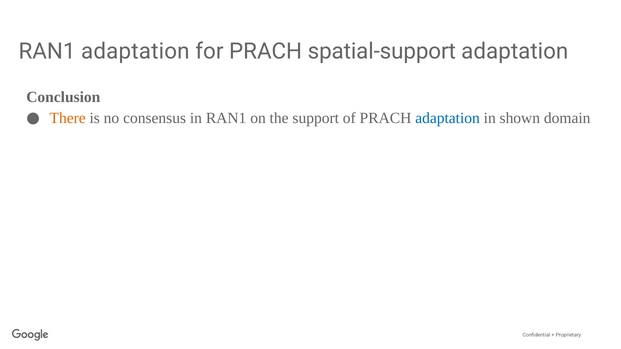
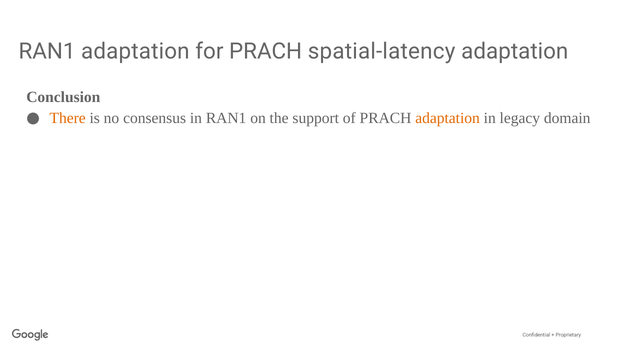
spatial-support: spatial-support -> spatial-latency
adaptation at (448, 118) colour: blue -> orange
shown: shown -> legacy
